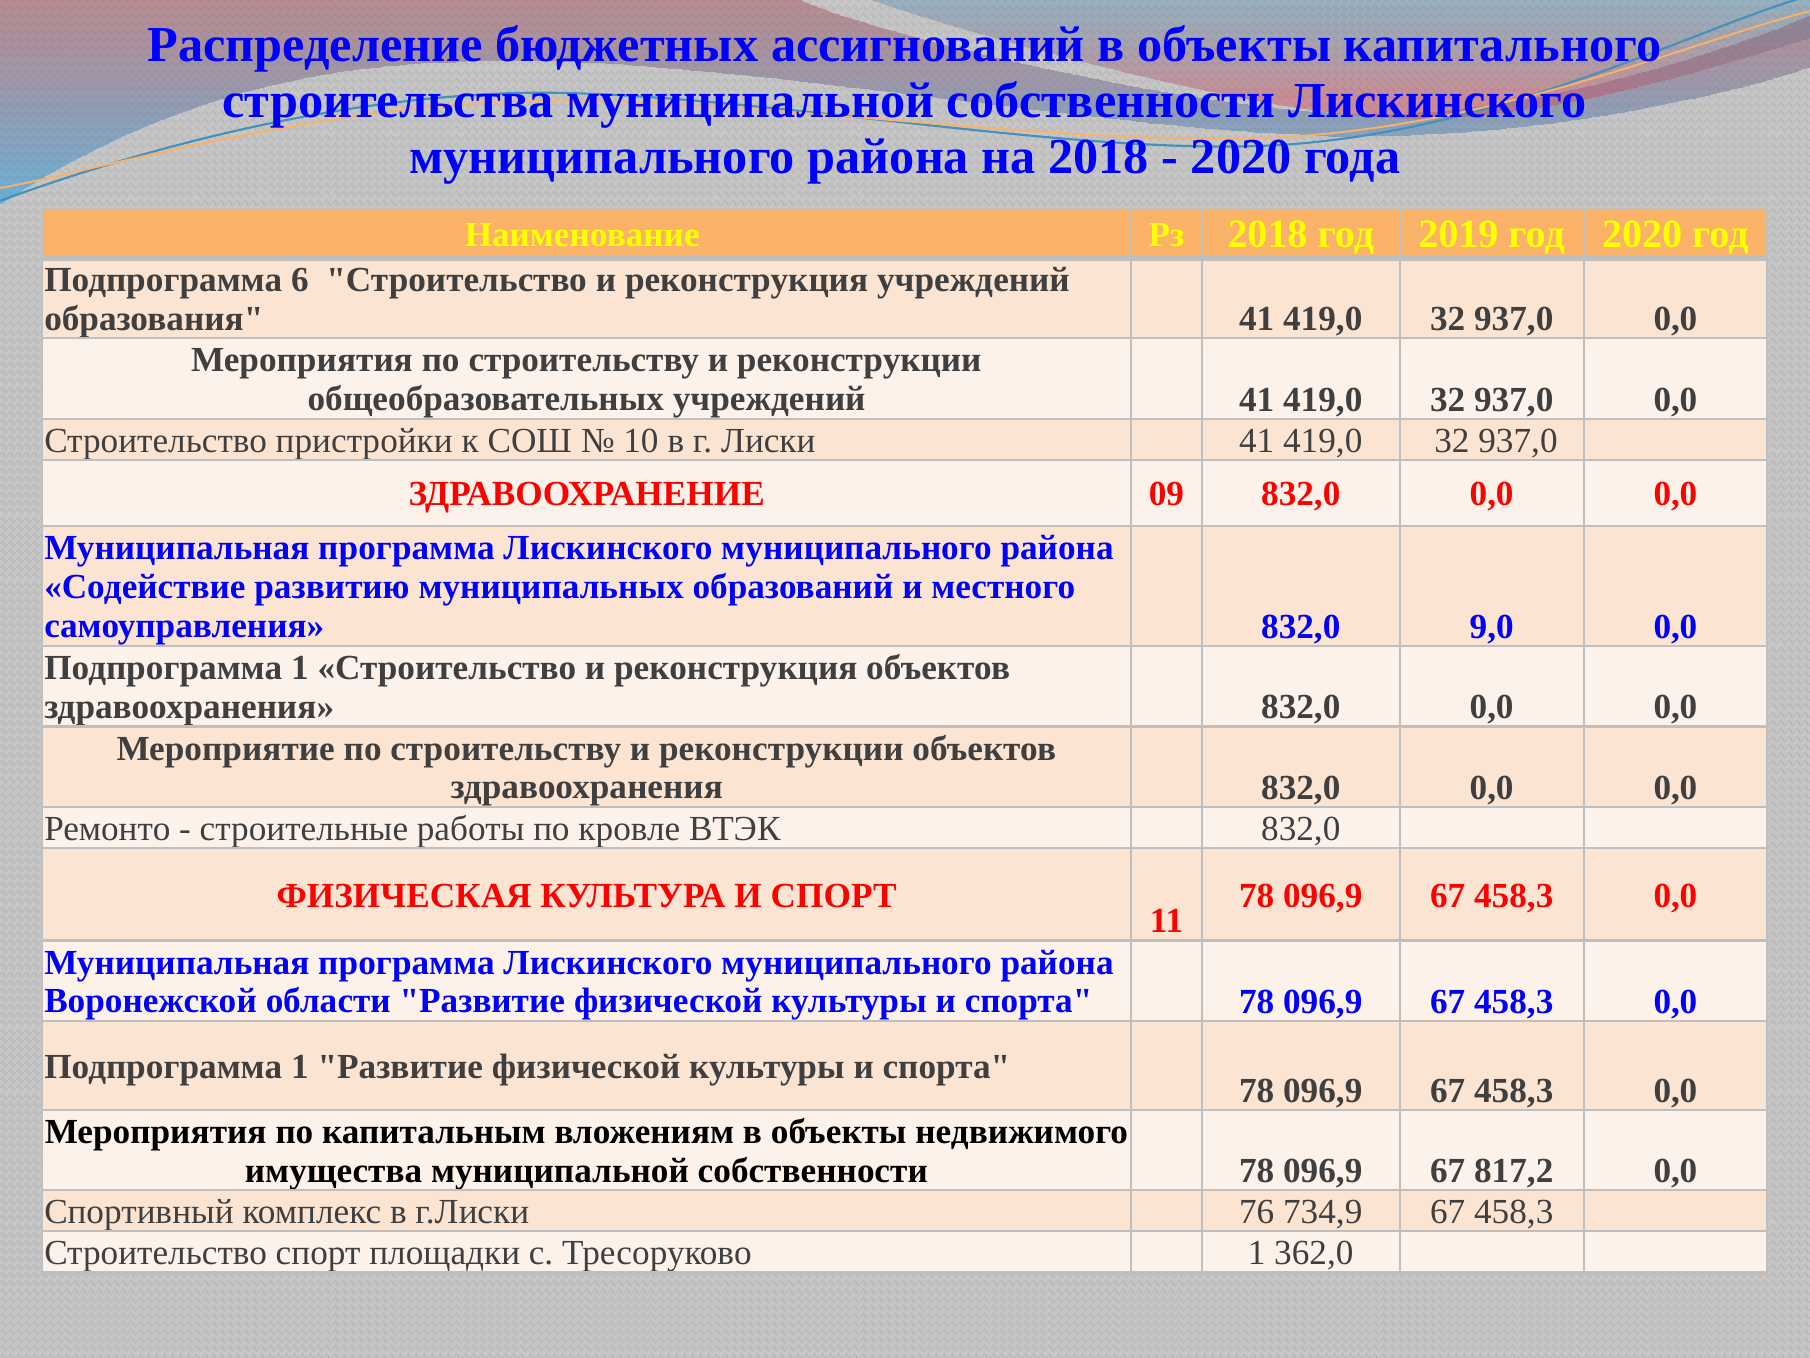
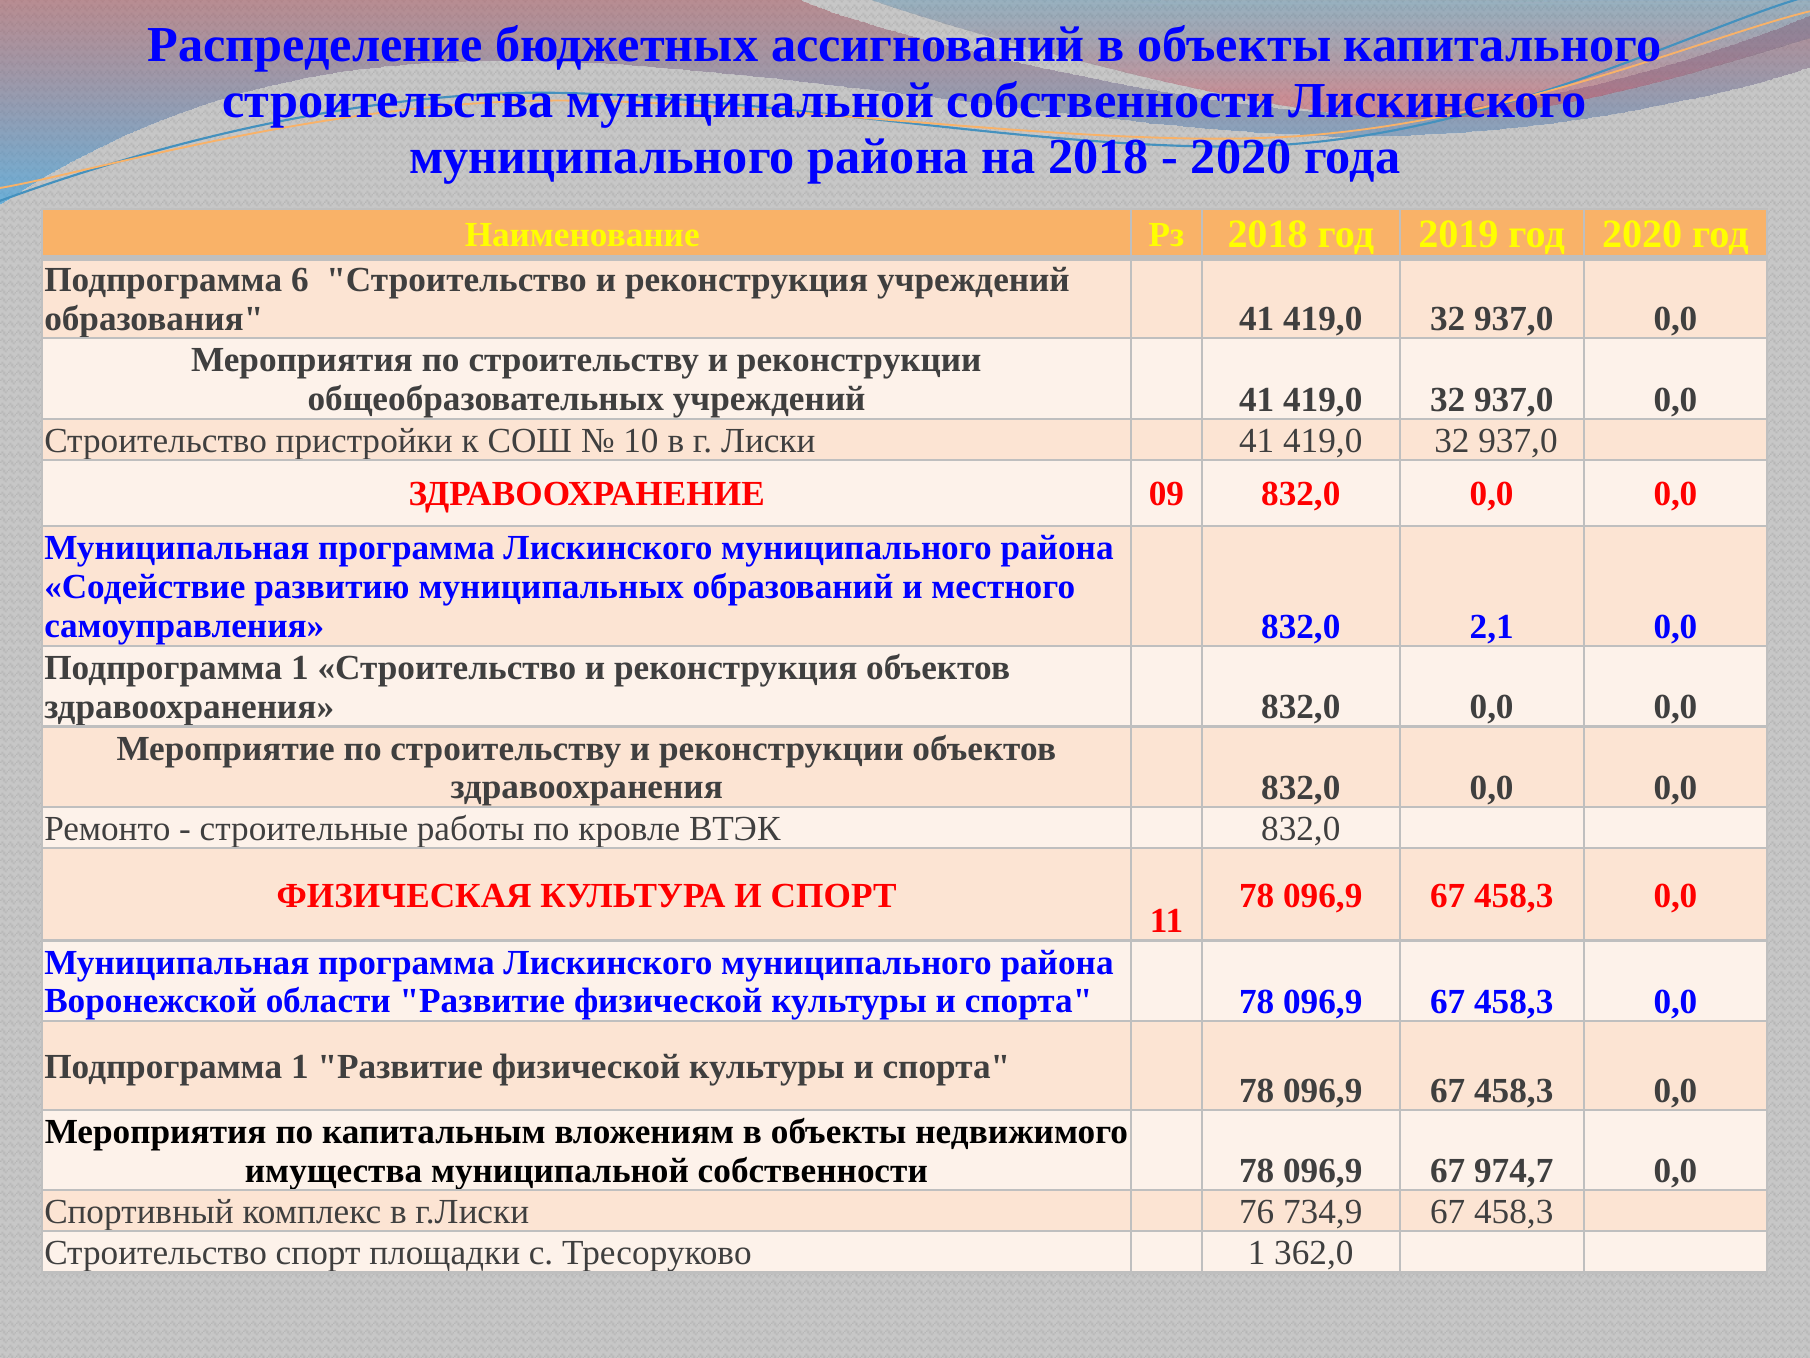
9,0: 9,0 -> 2,1
817,2: 817,2 -> 974,7
